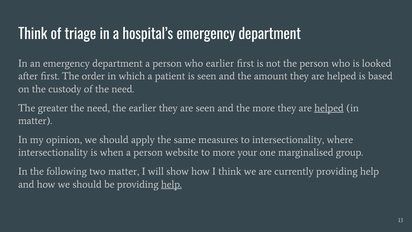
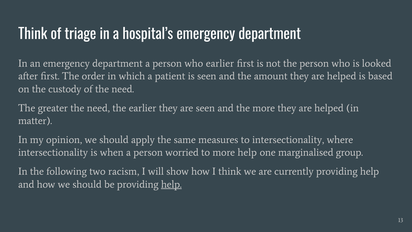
helped at (329, 108) underline: present -> none
website: website -> worried
more your: your -> help
two matter: matter -> racism
